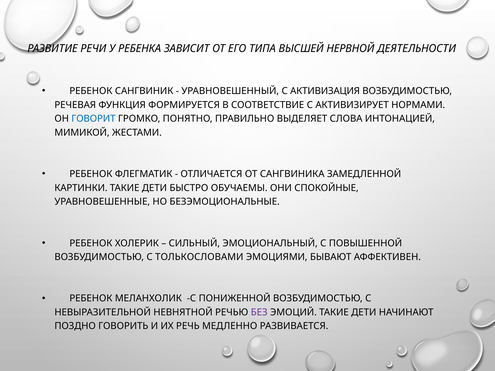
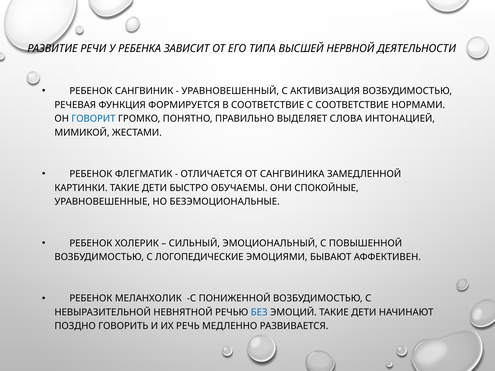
С АКТИВИЗИРУЕТ: АКТИВИЗИРУЕТ -> СООТВЕТСТВИЕ
ТОЛЬКОСЛОВАМИ: ТОЛЬКОСЛОВАМИ -> ЛОГОПЕДИЧЕСКИЕ
БЕЗ colour: purple -> blue
